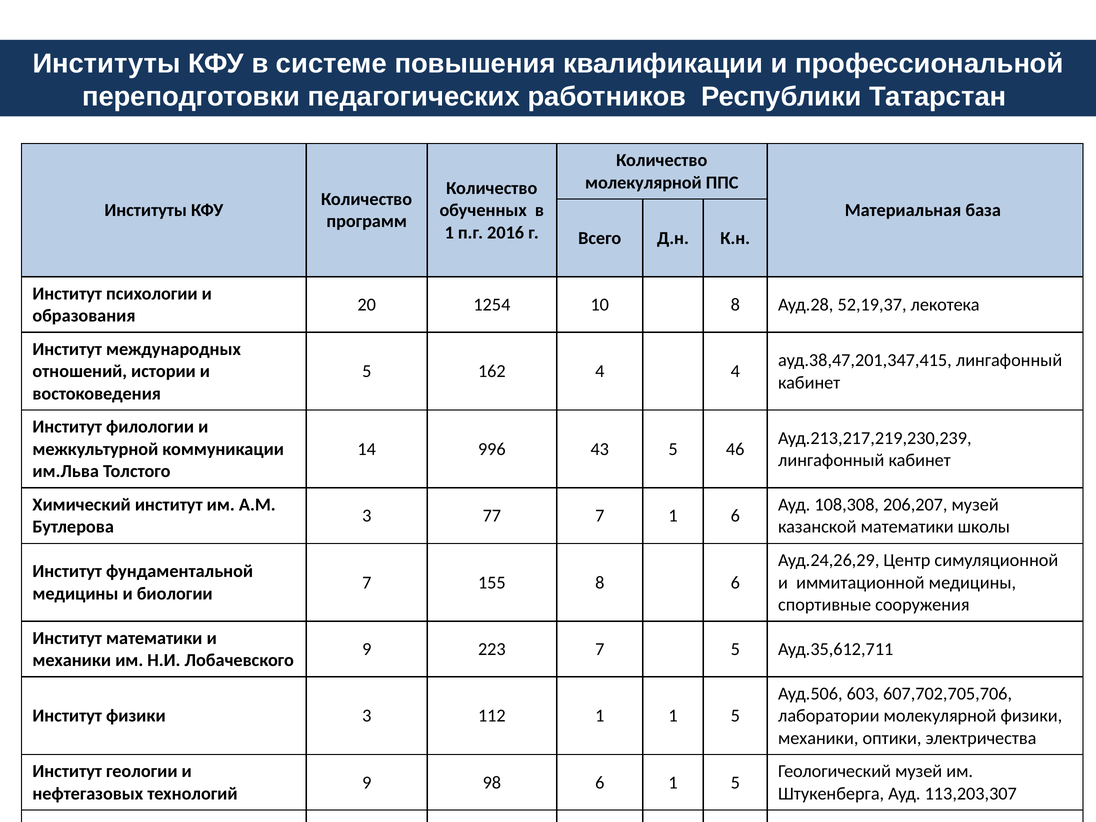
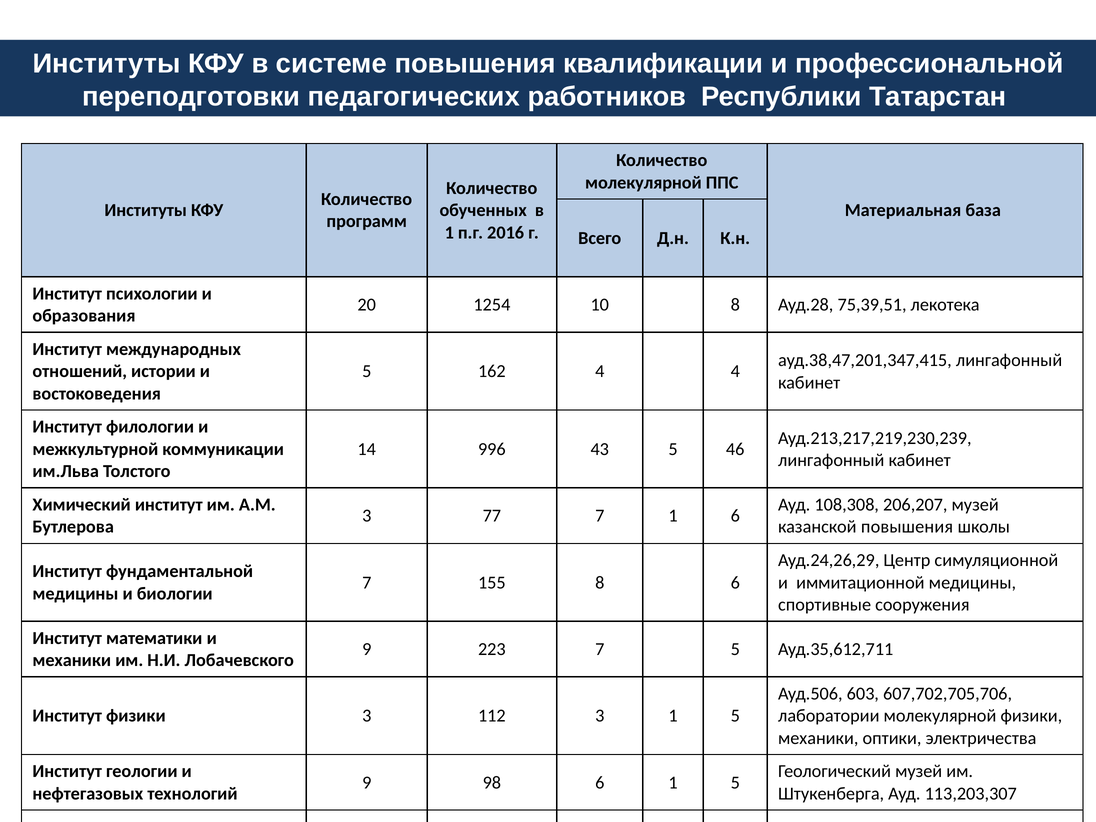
52,19,37: 52,19,37 -> 75,39,51
казанской математики: математики -> повышения
112 1: 1 -> 3
